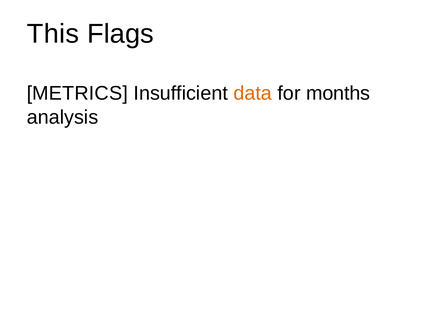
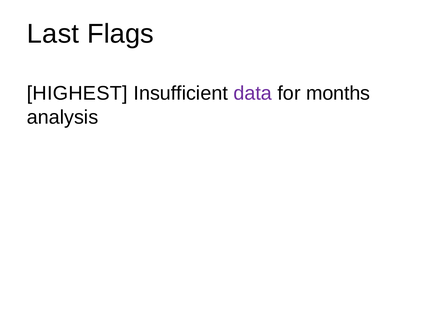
This: This -> Last
METRICS: METRICS -> HIGHEST
data colour: orange -> purple
